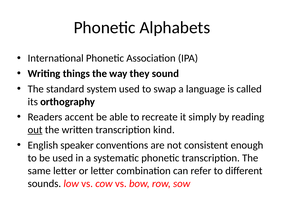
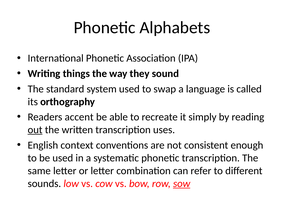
kind: kind -> uses
speaker: speaker -> context
sow underline: none -> present
